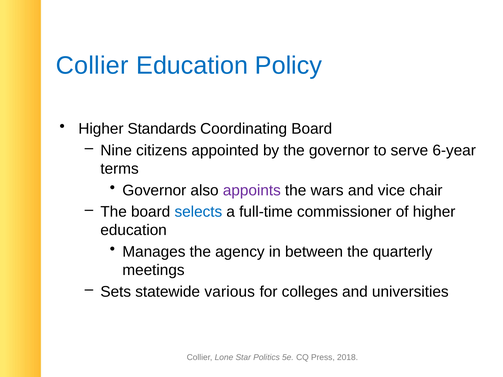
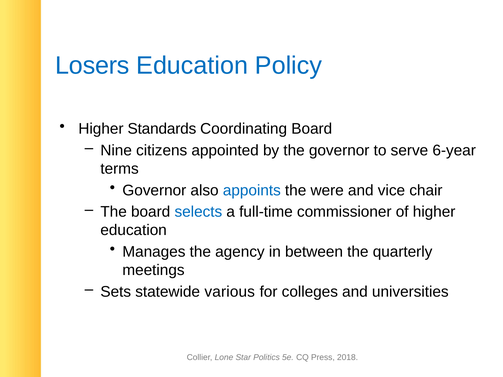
Collier at (92, 65): Collier -> Losers
appoints colour: purple -> blue
wars: wars -> were
